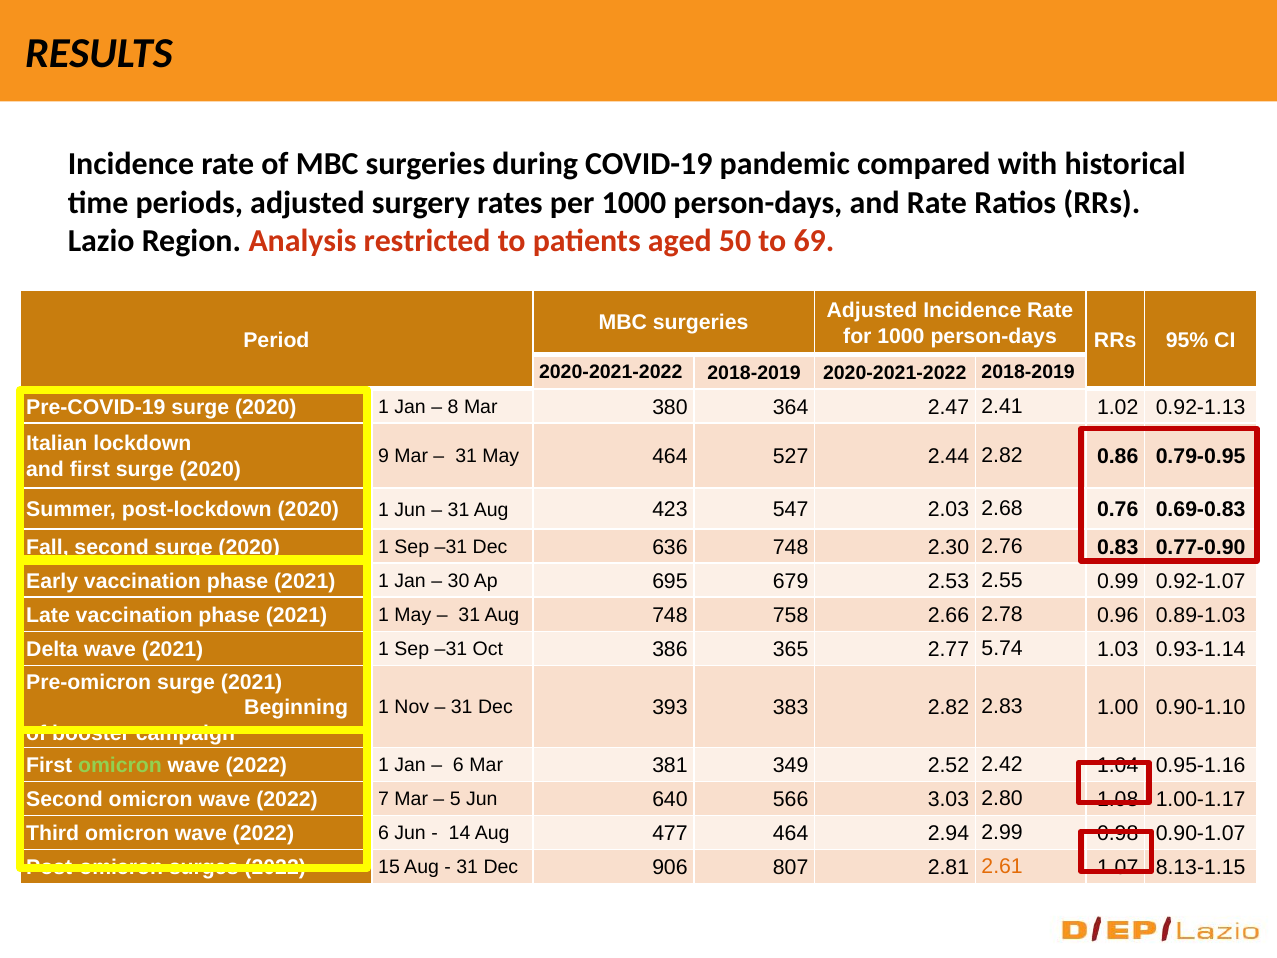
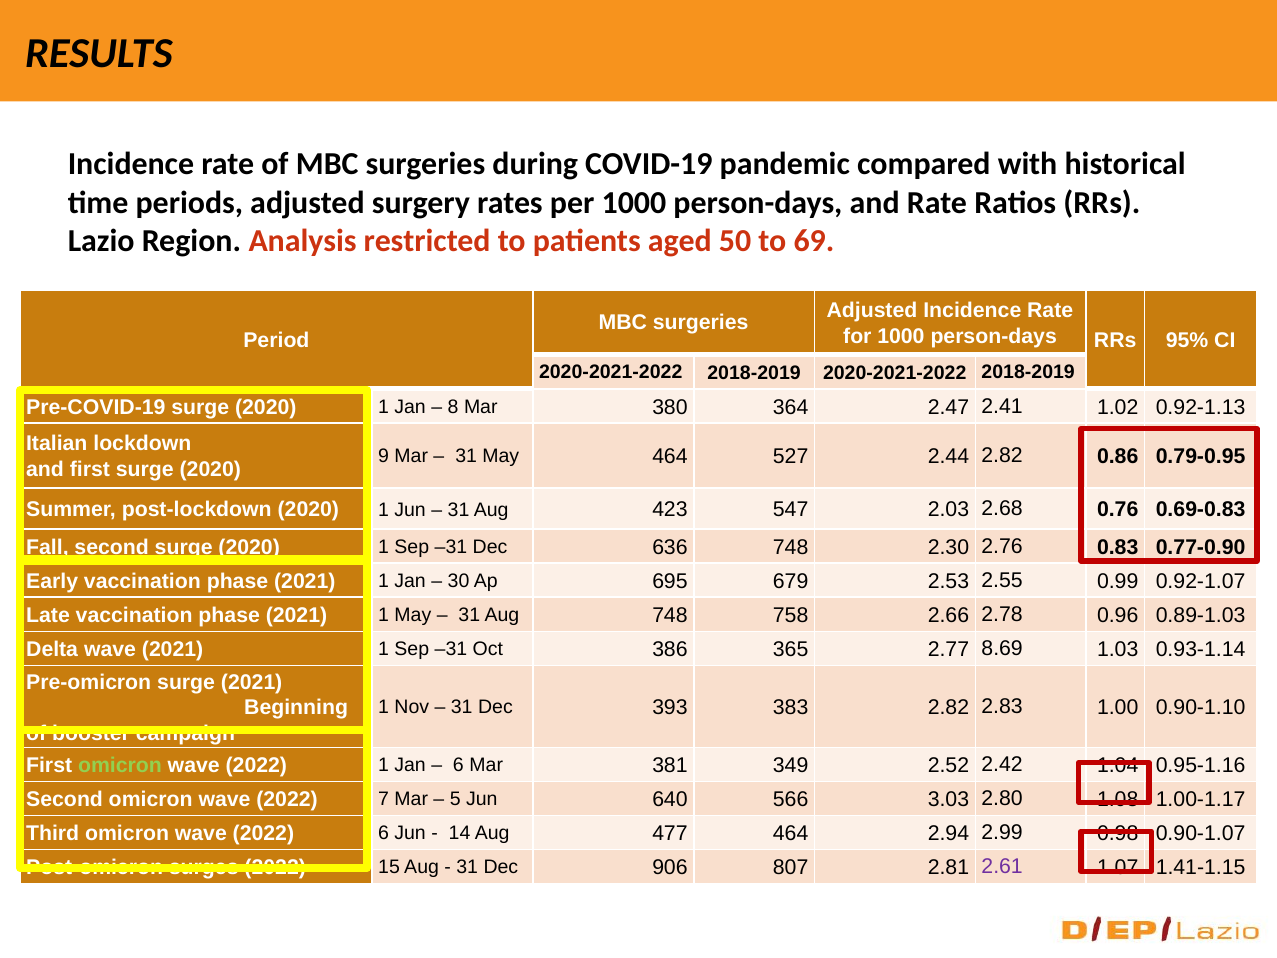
5.74: 5.74 -> 8.69
2.61 colour: orange -> purple
8.13-1.15: 8.13-1.15 -> 1.41-1.15
